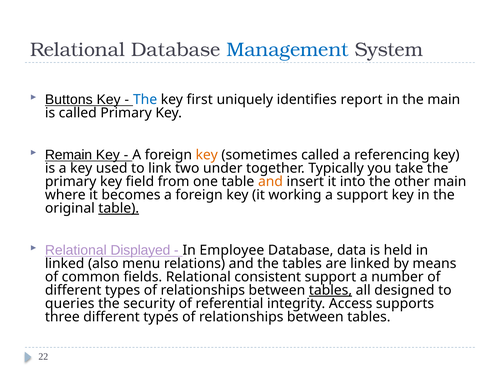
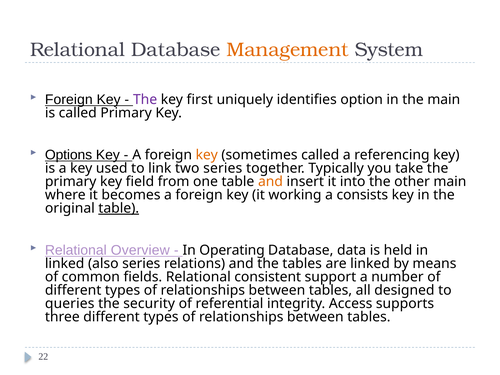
Management colour: blue -> orange
Buttons at (69, 100): Buttons -> Foreign
The at (145, 100) colour: blue -> purple
report: report -> option
Remain: Remain -> Options
two under: under -> series
a support: support -> consists
Displayed: Displayed -> Overview
Employee: Employee -> Operating
also menu: menu -> series
tables at (331, 290) underline: present -> none
